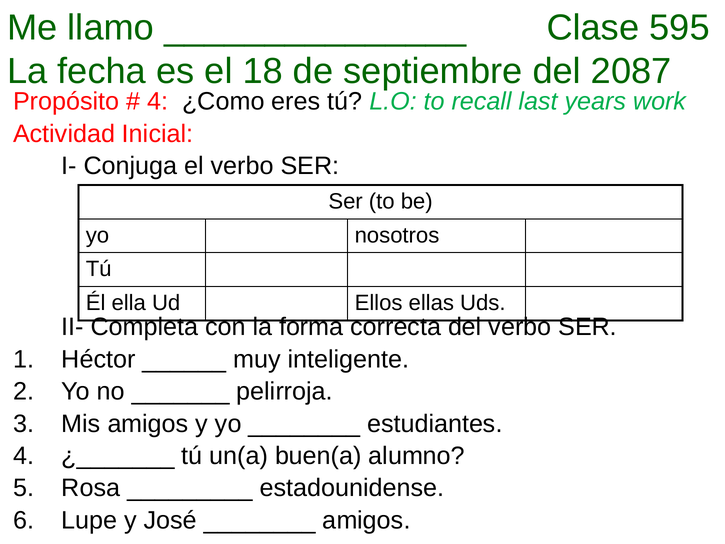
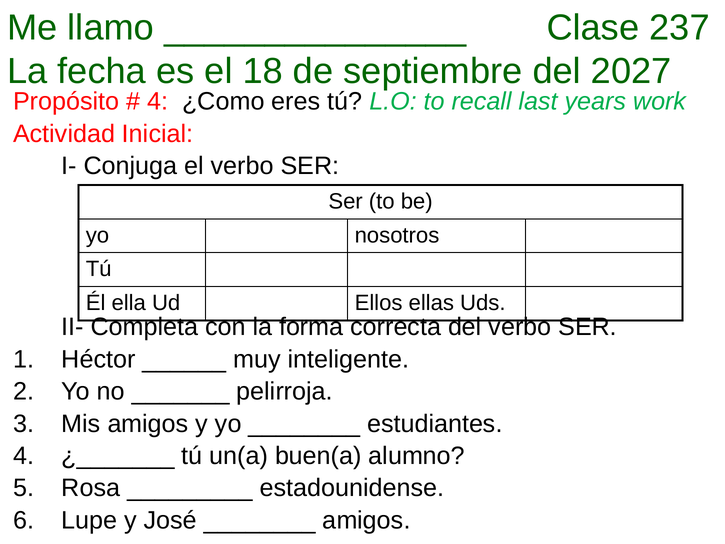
595: 595 -> 237
2087: 2087 -> 2027
